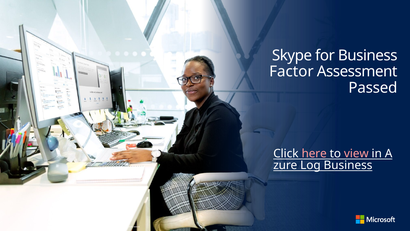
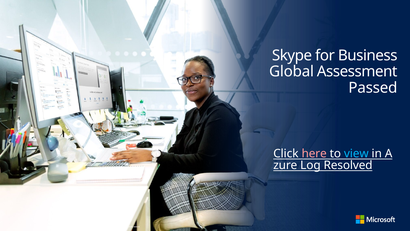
Factor: Factor -> Global
view colour: pink -> light blue
Log Business: Business -> Resolved
